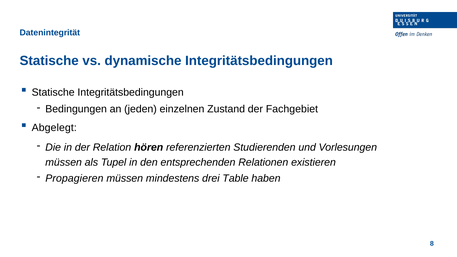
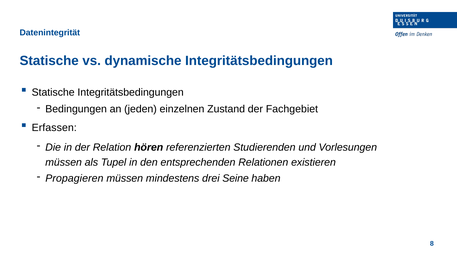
Abgelegt: Abgelegt -> Erfassen
Table: Table -> Seine
